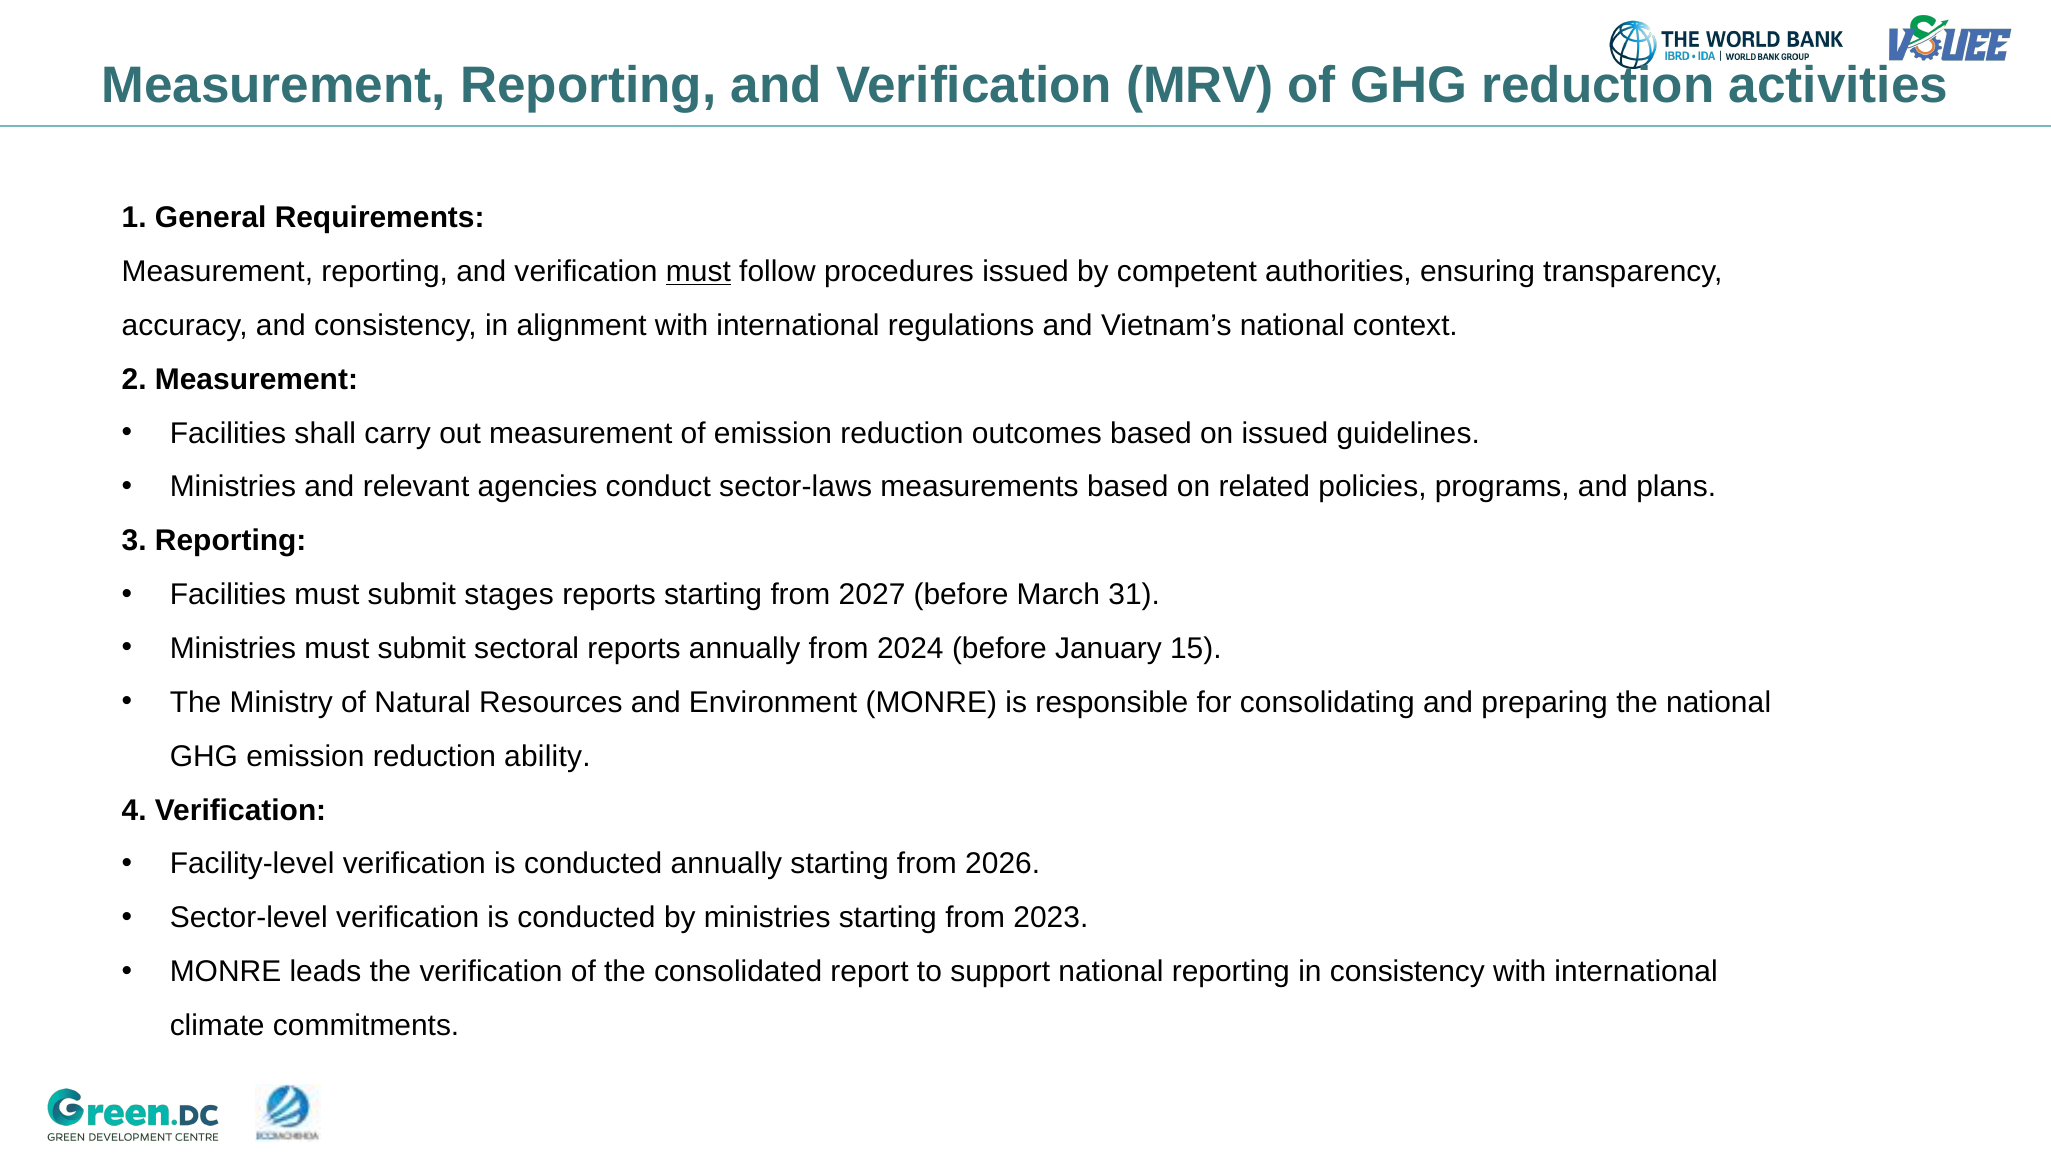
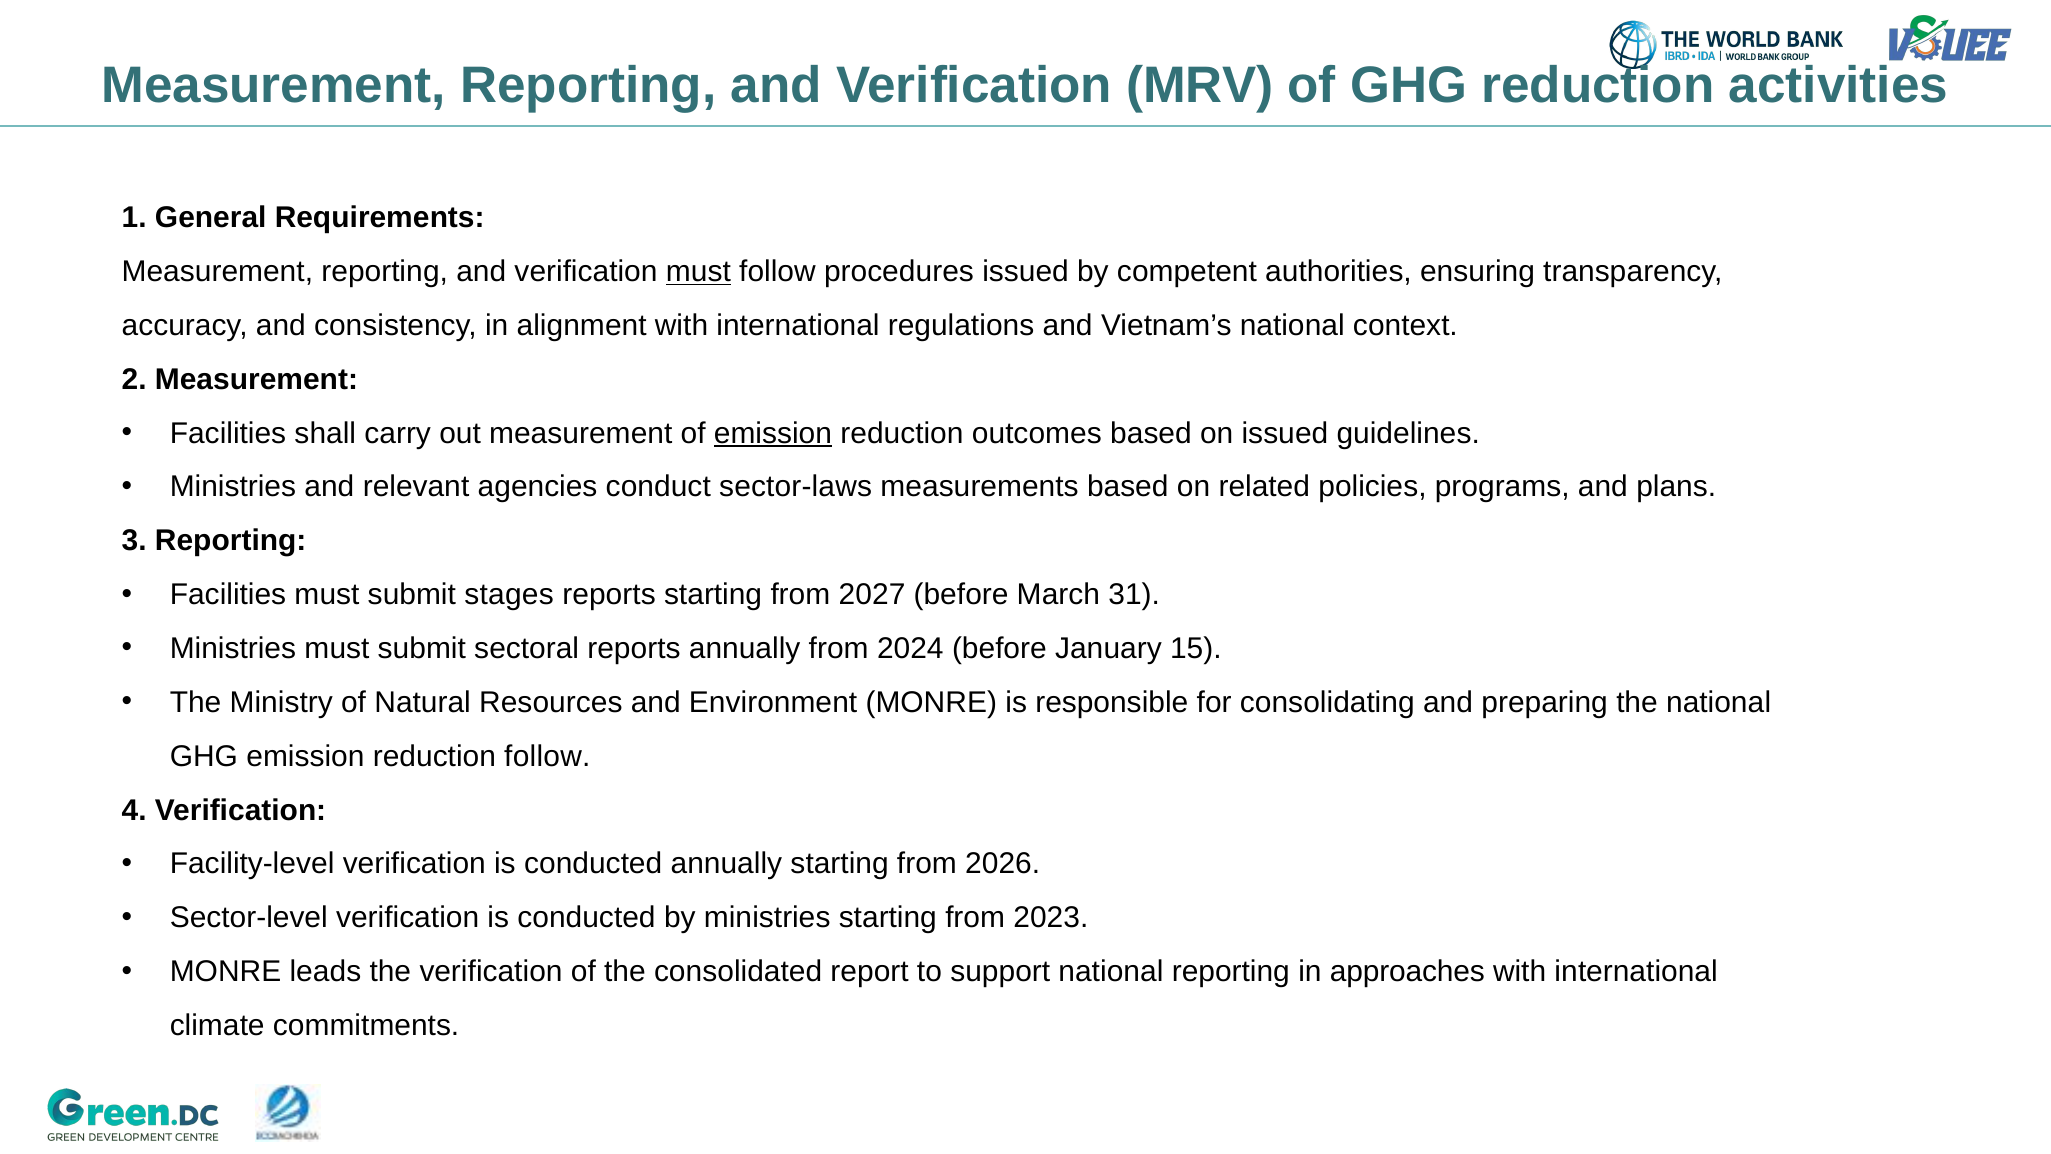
emission at (773, 433) underline: none -> present
reduction ability: ability -> follow
in consistency: consistency -> approaches
